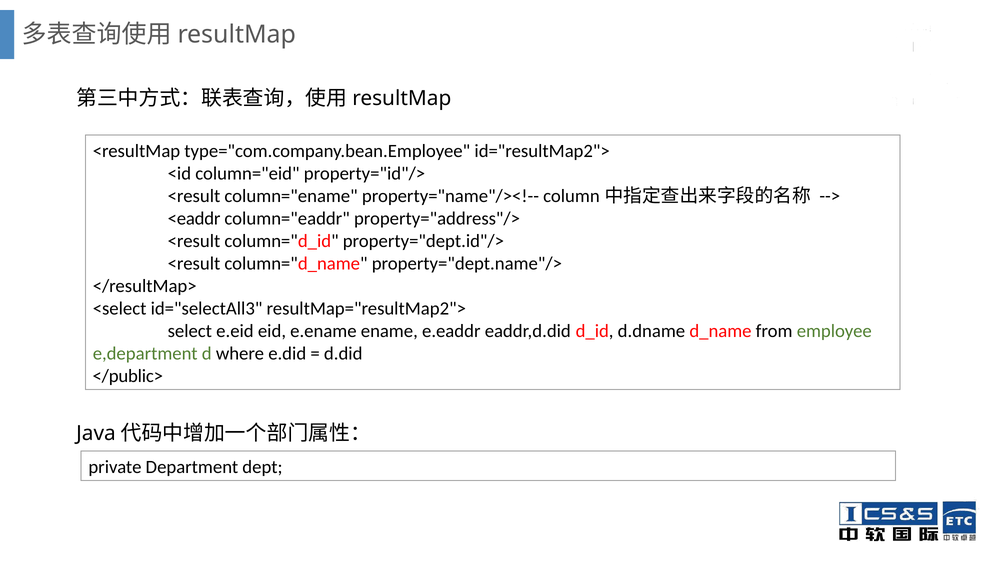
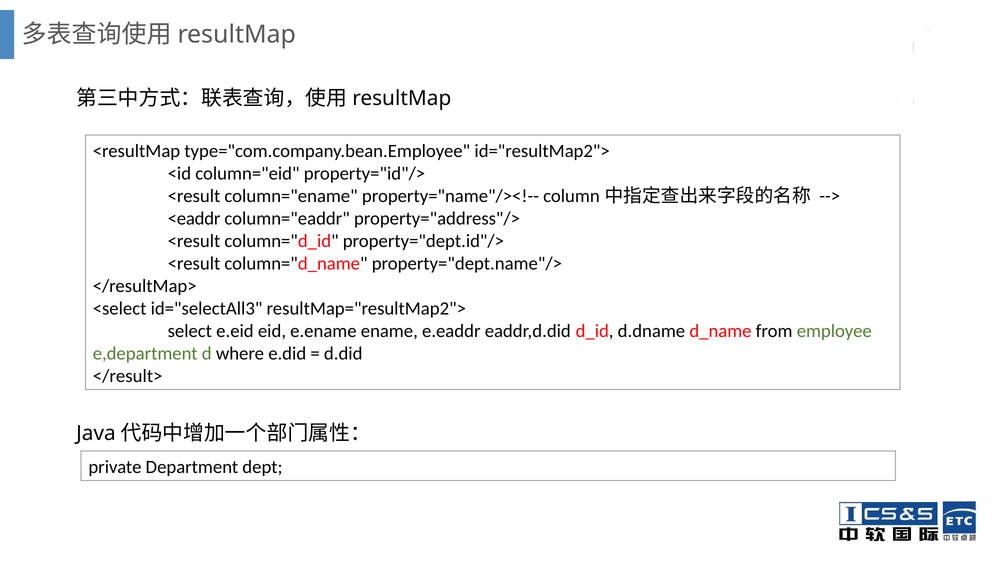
</public>: </public> -> </result>
